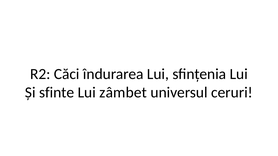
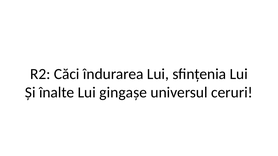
sfinte: sfinte -> înalte
zâmbet: zâmbet -> gingașe
